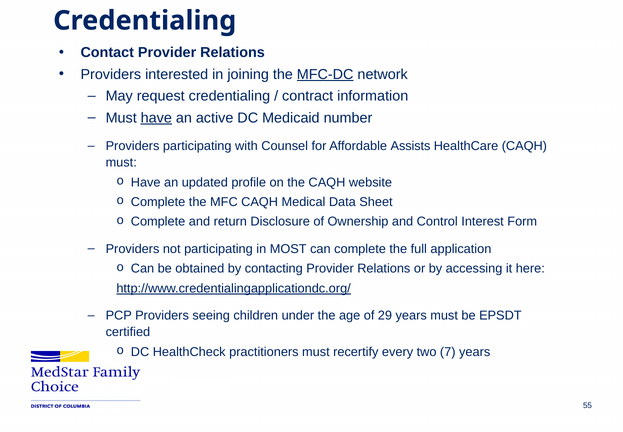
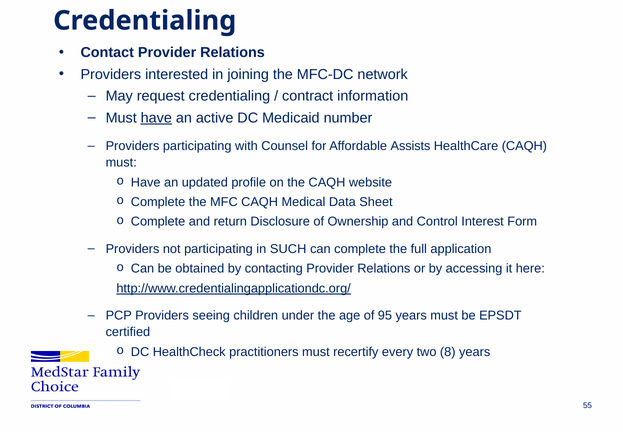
MFC-DC underline: present -> none
MOST: MOST -> SUCH
29: 29 -> 95
7: 7 -> 8
